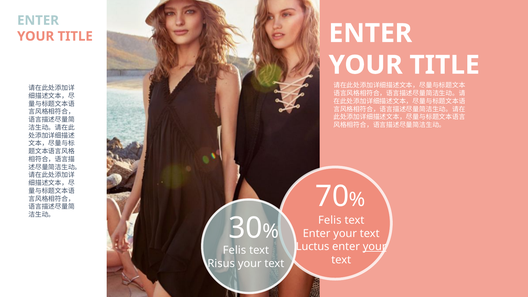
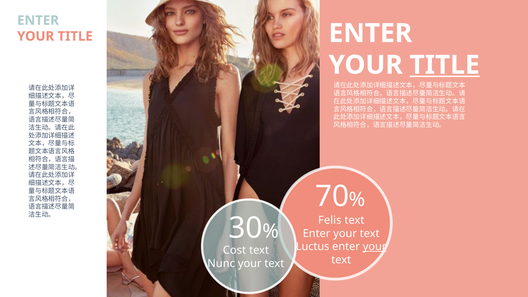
TITLE at (445, 65) underline: none -> present
Felis at (234, 250): Felis -> Cost
Risus: Risus -> Nunc
